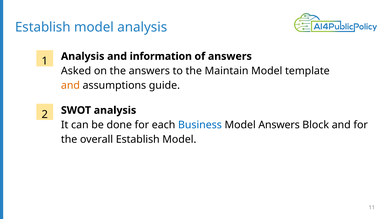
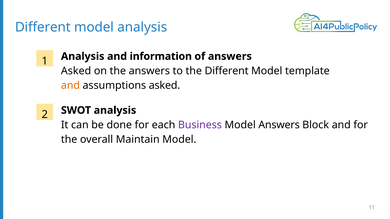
Establish at (43, 27): Establish -> Different
the Maintain: Maintain -> Different
assumptions guide: guide -> asked
Business colour: blue -> purple
overall Establish: Establish -> Maintain
